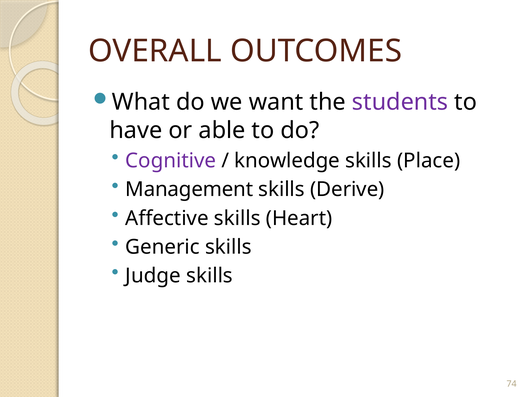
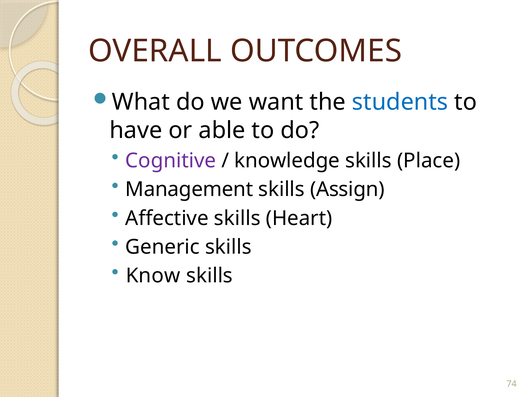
students colour: purple -> blue
Derive: Derive -> Assign
Judge: Judge -> Know
